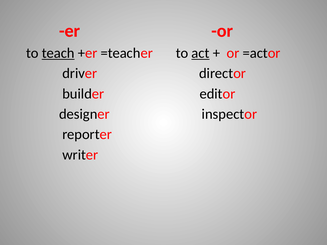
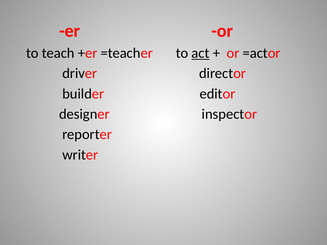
teach underline: present -> none
